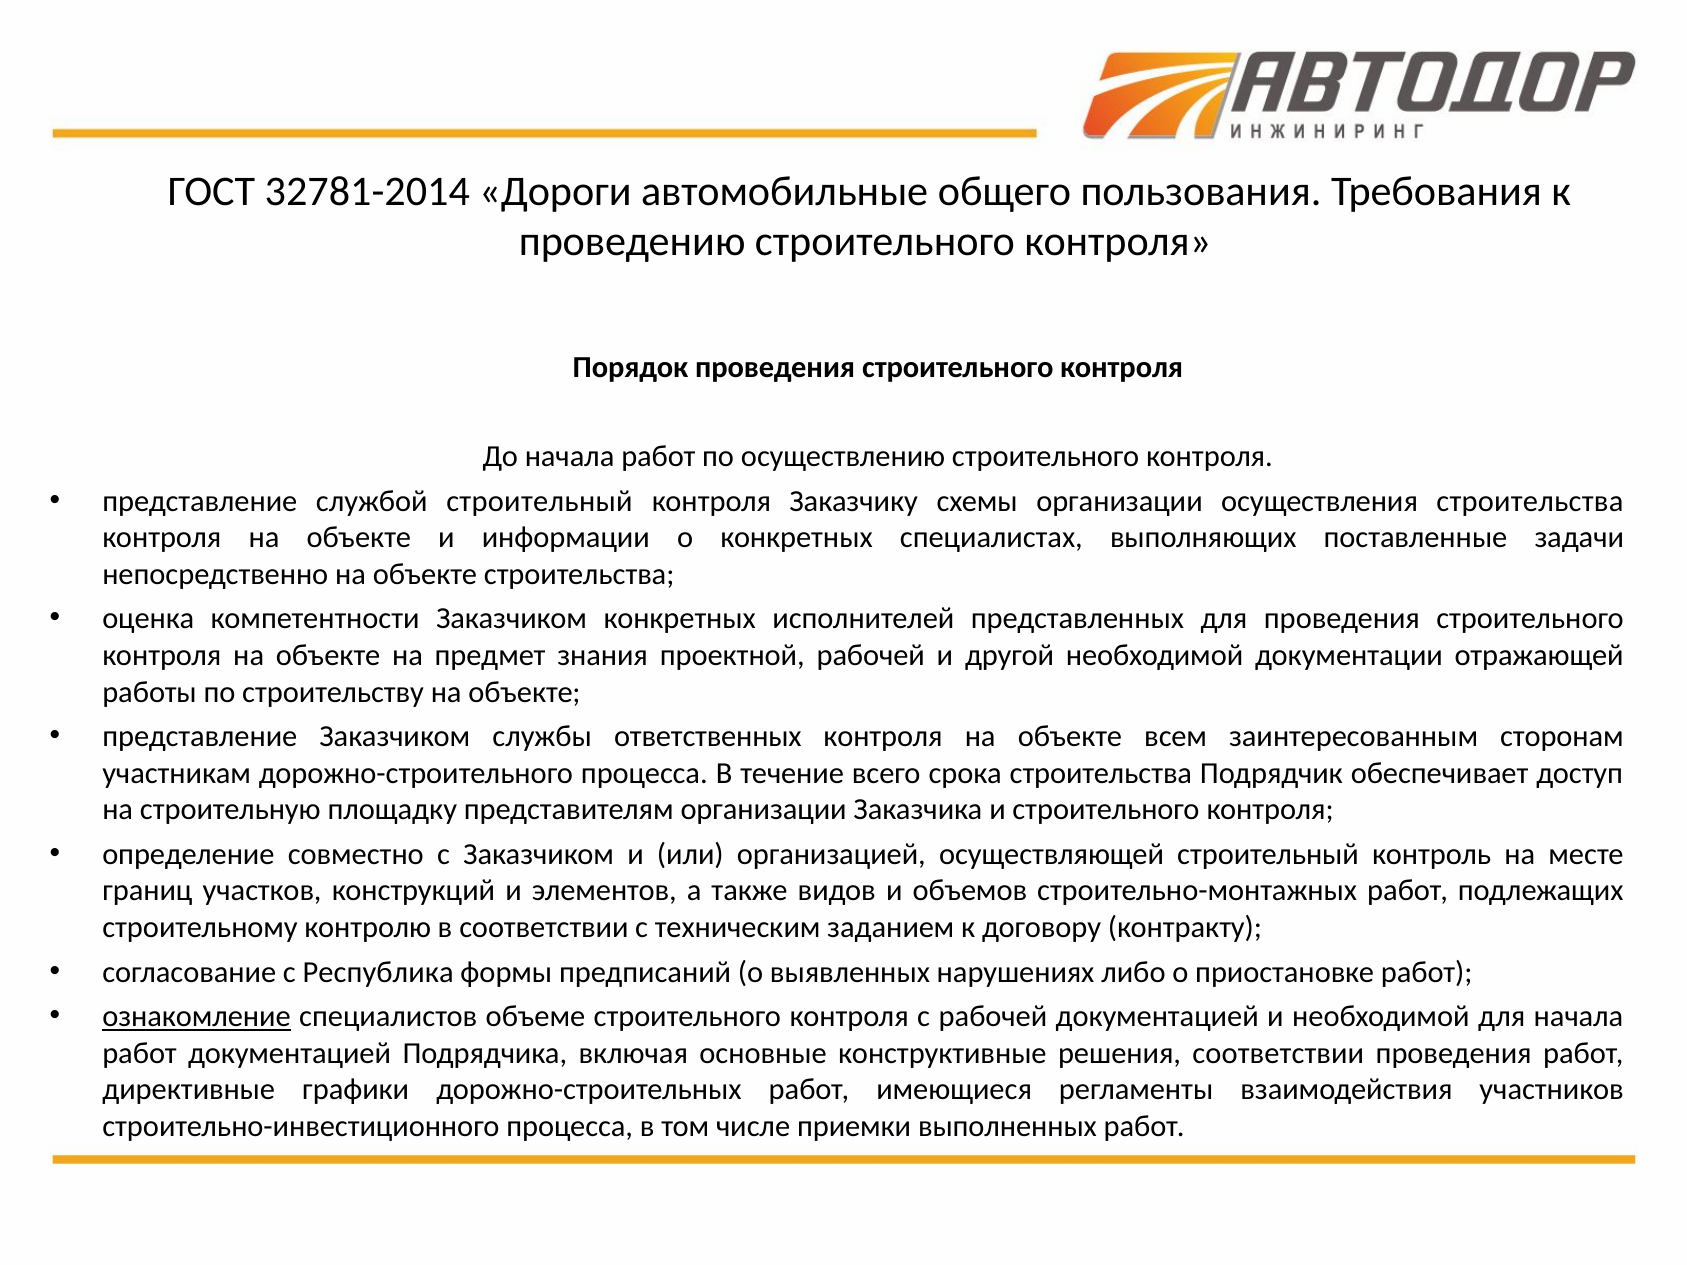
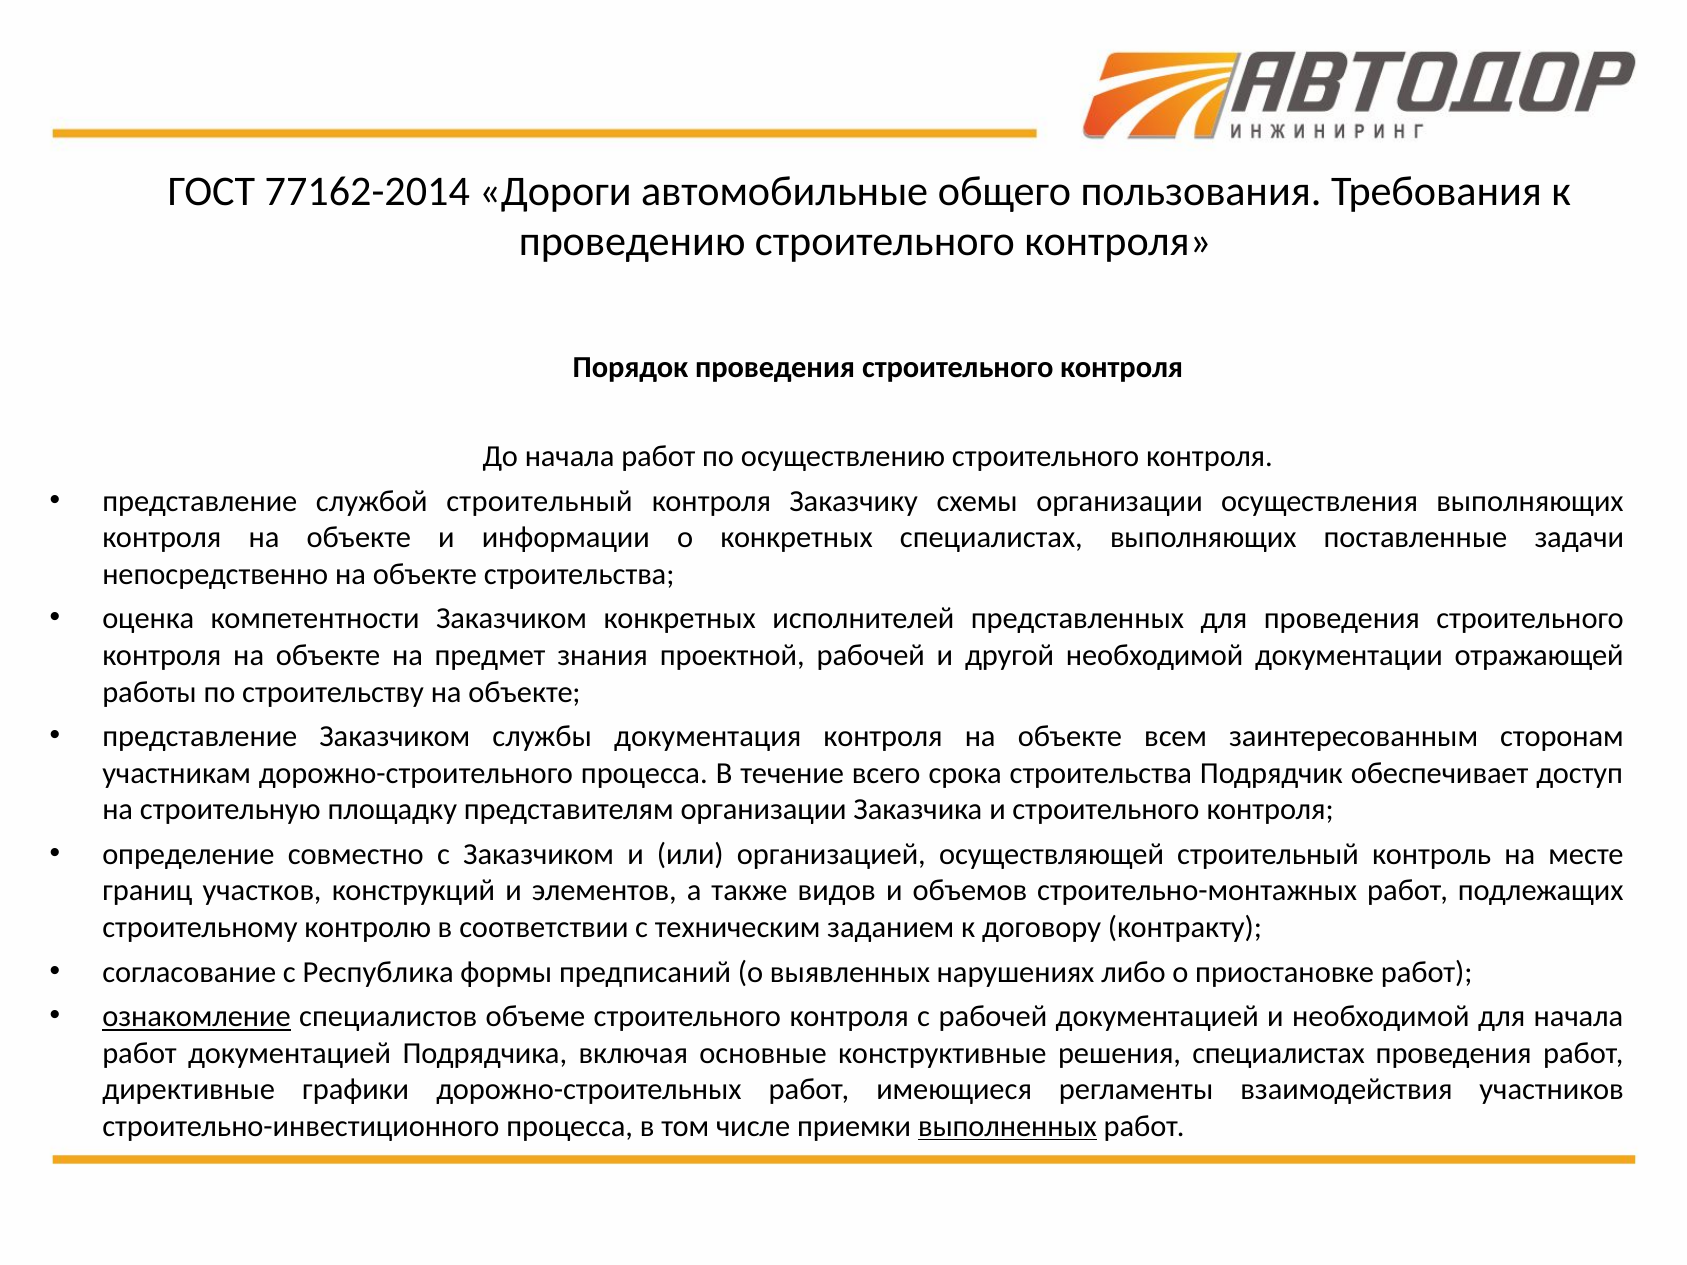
32781-2014: 32781-2014 -> 77162-2014
осуществления строительства: строительства -> выполняющих
ответственных: ответственных -> документация
решения соответствии: соответствии -> специалистах
выполненных underline: none -> present
